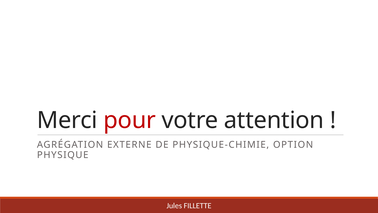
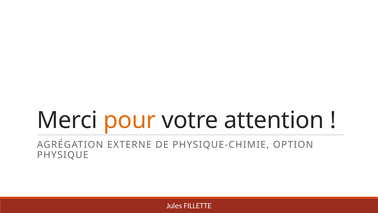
pour colour: red -> orange
